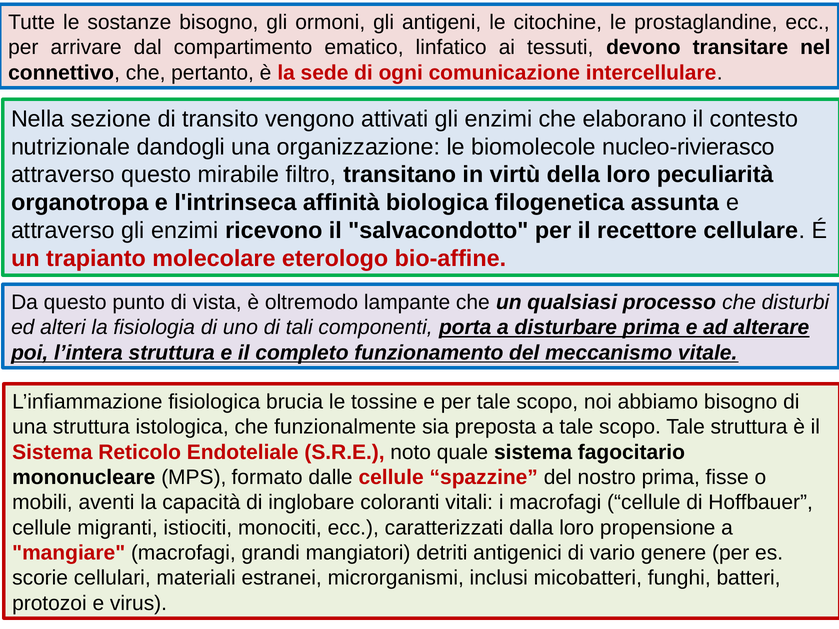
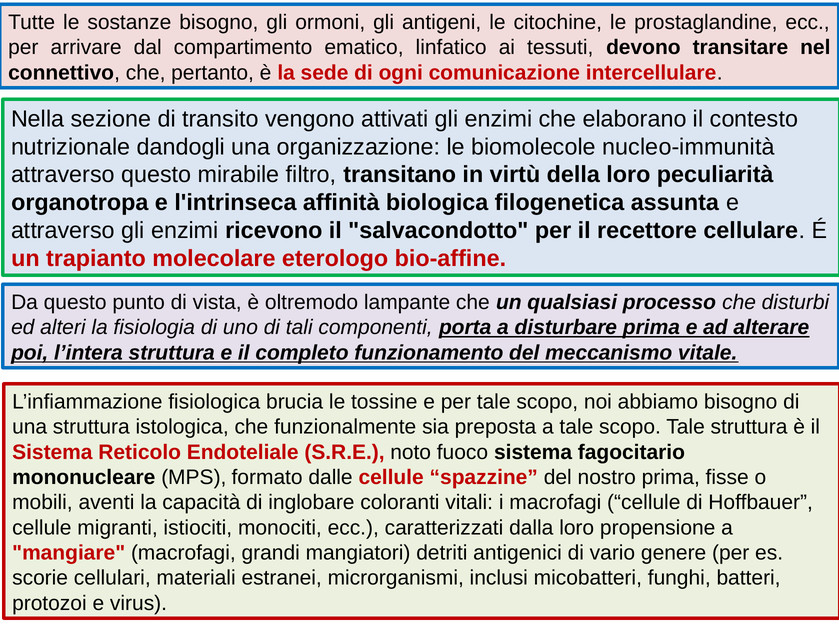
nucleo-rivierasco: nucleo-rivierasco -> nucleo-immunità
quale: quale -> fuoco
